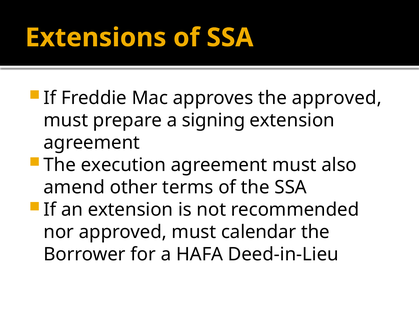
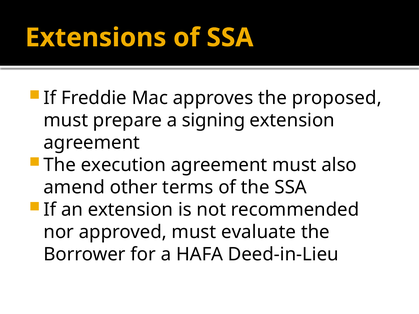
the approved: approved -> proposed
calendar: calendar -> evaluate
